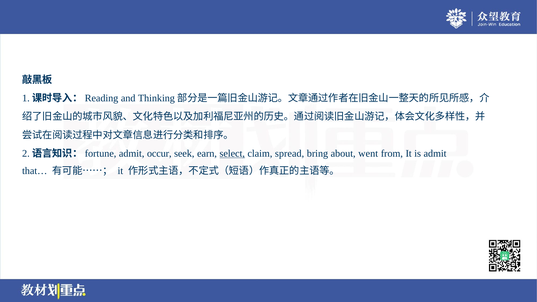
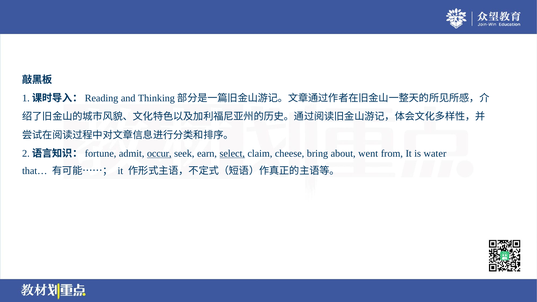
occur underline: none -> present
spread: spread -> cheese
is admit: admit -> water
